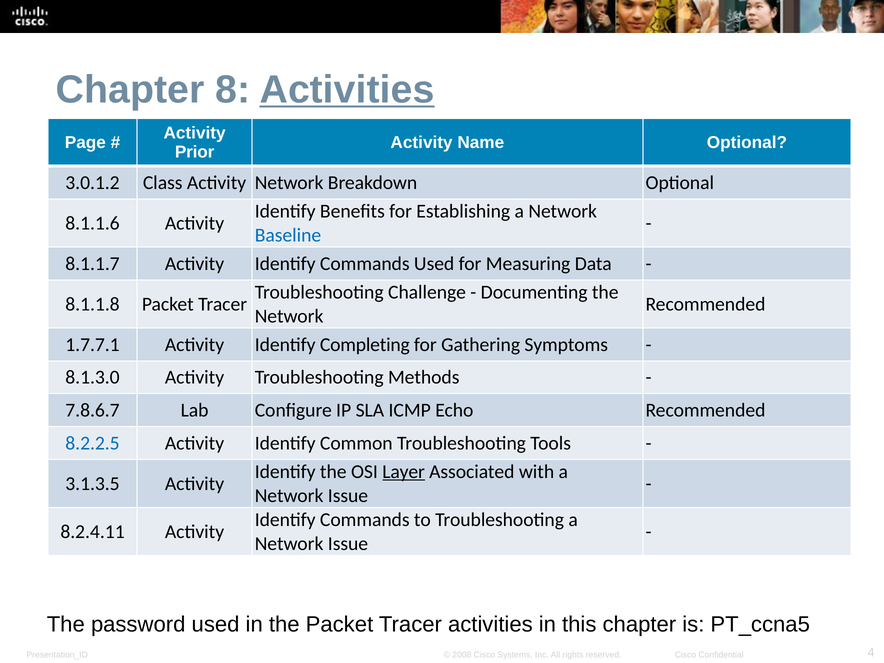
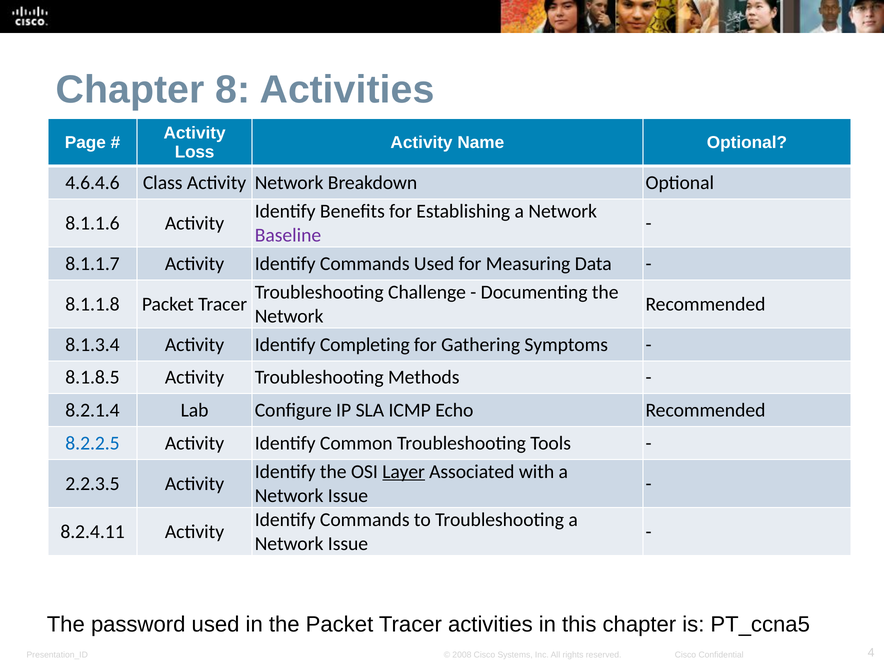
Activities at (347, 90) underline: present -> none
Prior: Prior -> Loss
3.0.1.2: 3.0.1.2 -> 4.6.4.6
Baseline colour: blue -> purple
1.7.7.1: 1.7.7.1 -> 8.1.3.4
8.1.3.0: 8.1.3.0 -> 8.1.8.5
7.8.6.7: 7.8.6.7 -> 8.2.1.4
3.1.3.5: 3.1.3.5 -> 2.2.3.5
